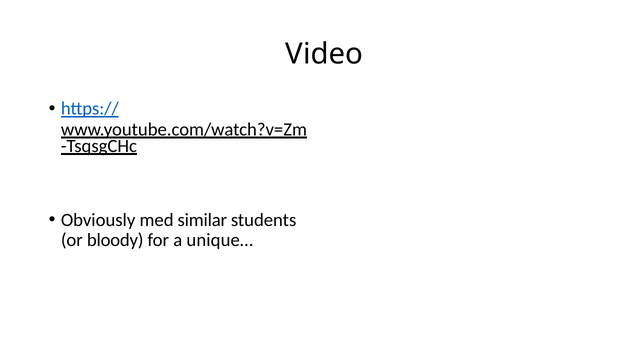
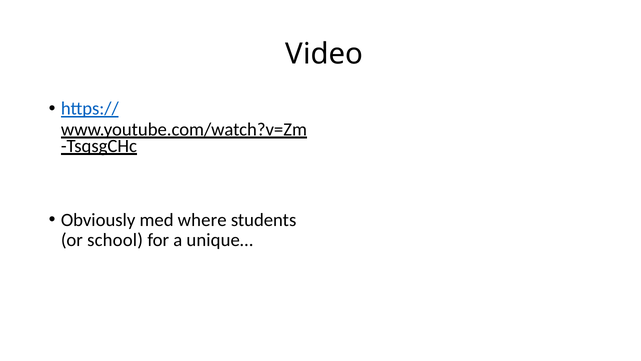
similar: similar -> where
bloody: bloody -> school
